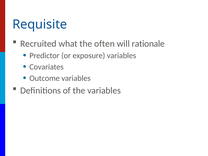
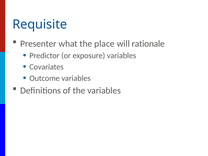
Recruited: Recruited -> Presenter
often: often -> place
